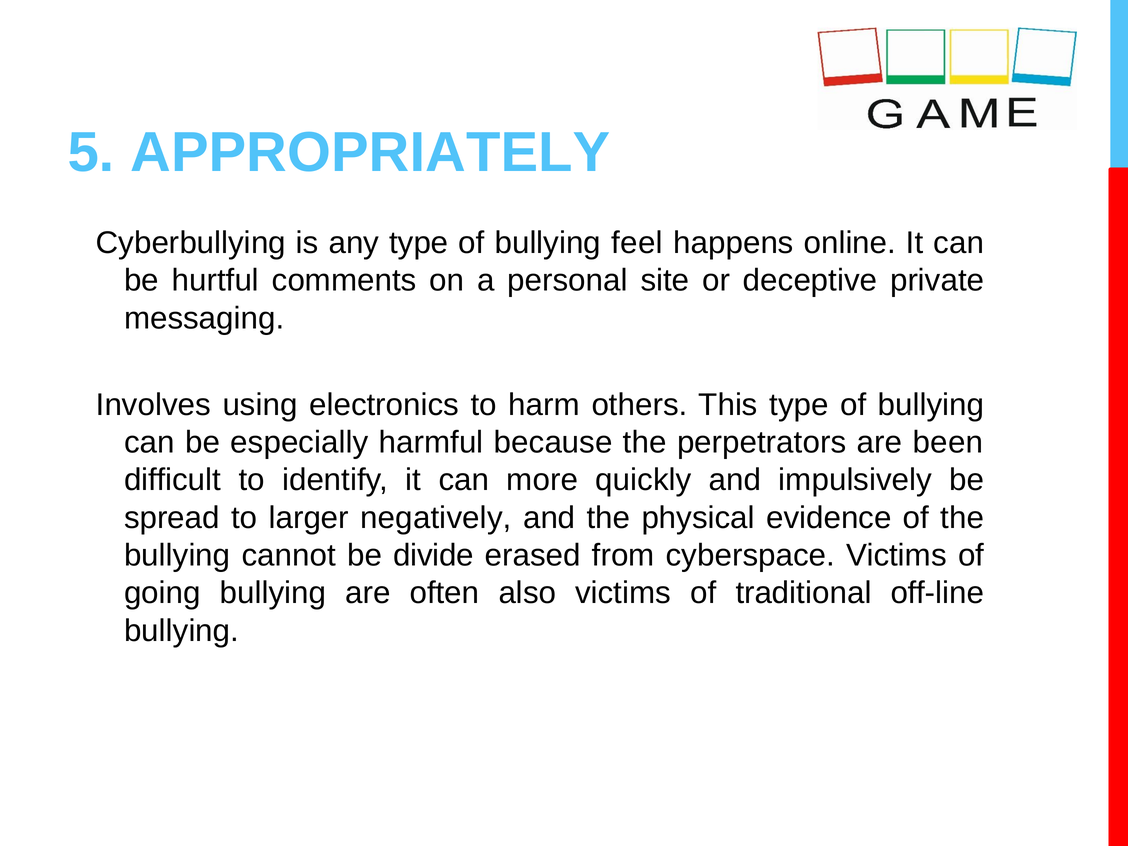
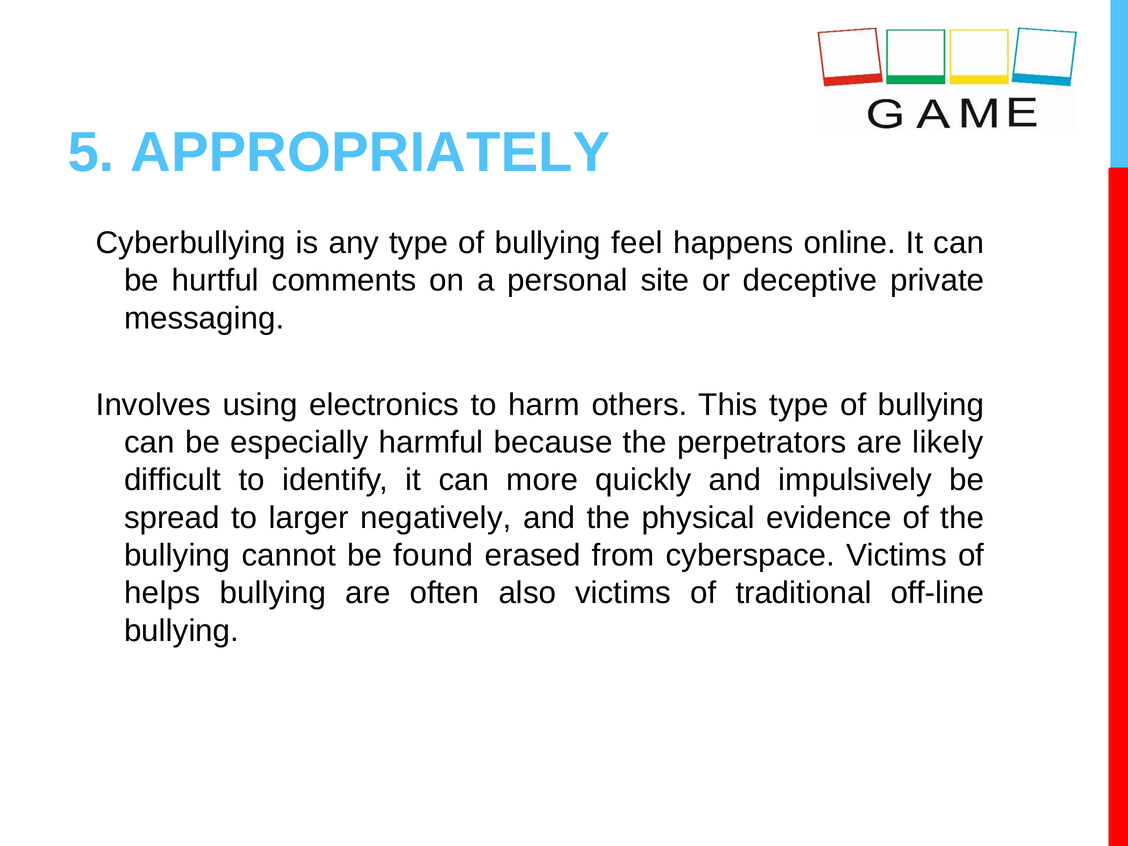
been: been -> likely
divide: divide -> found
going: going -> helps
